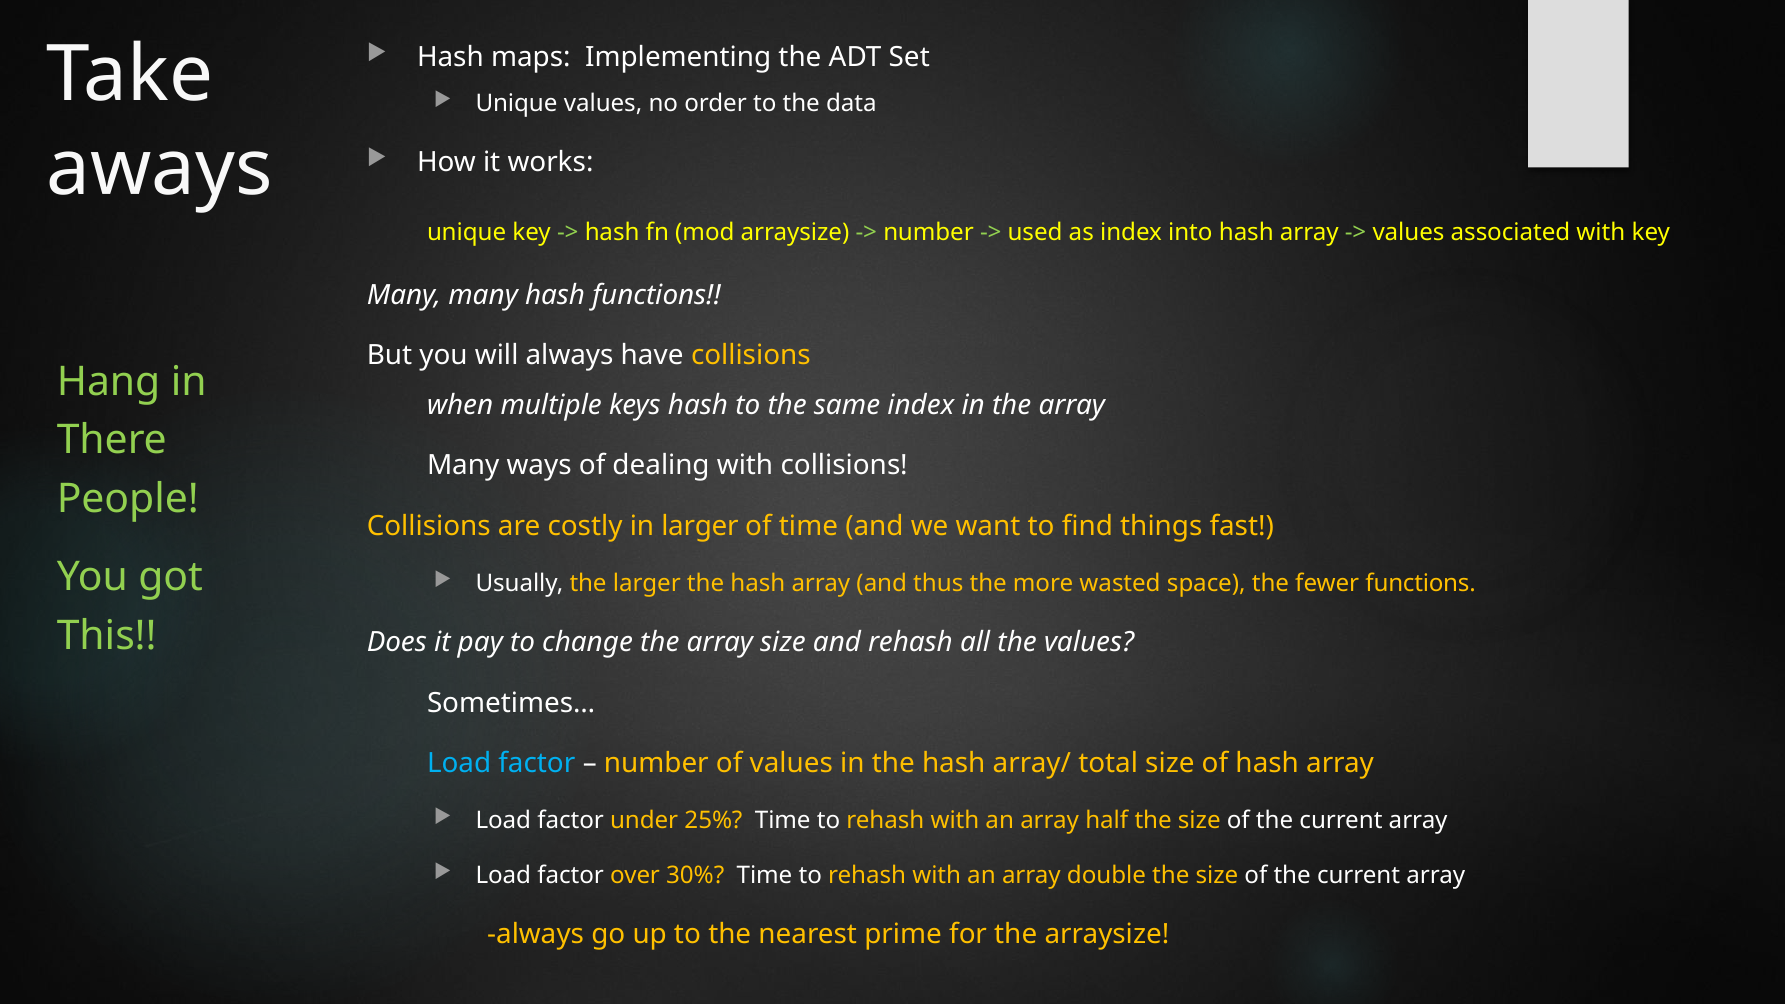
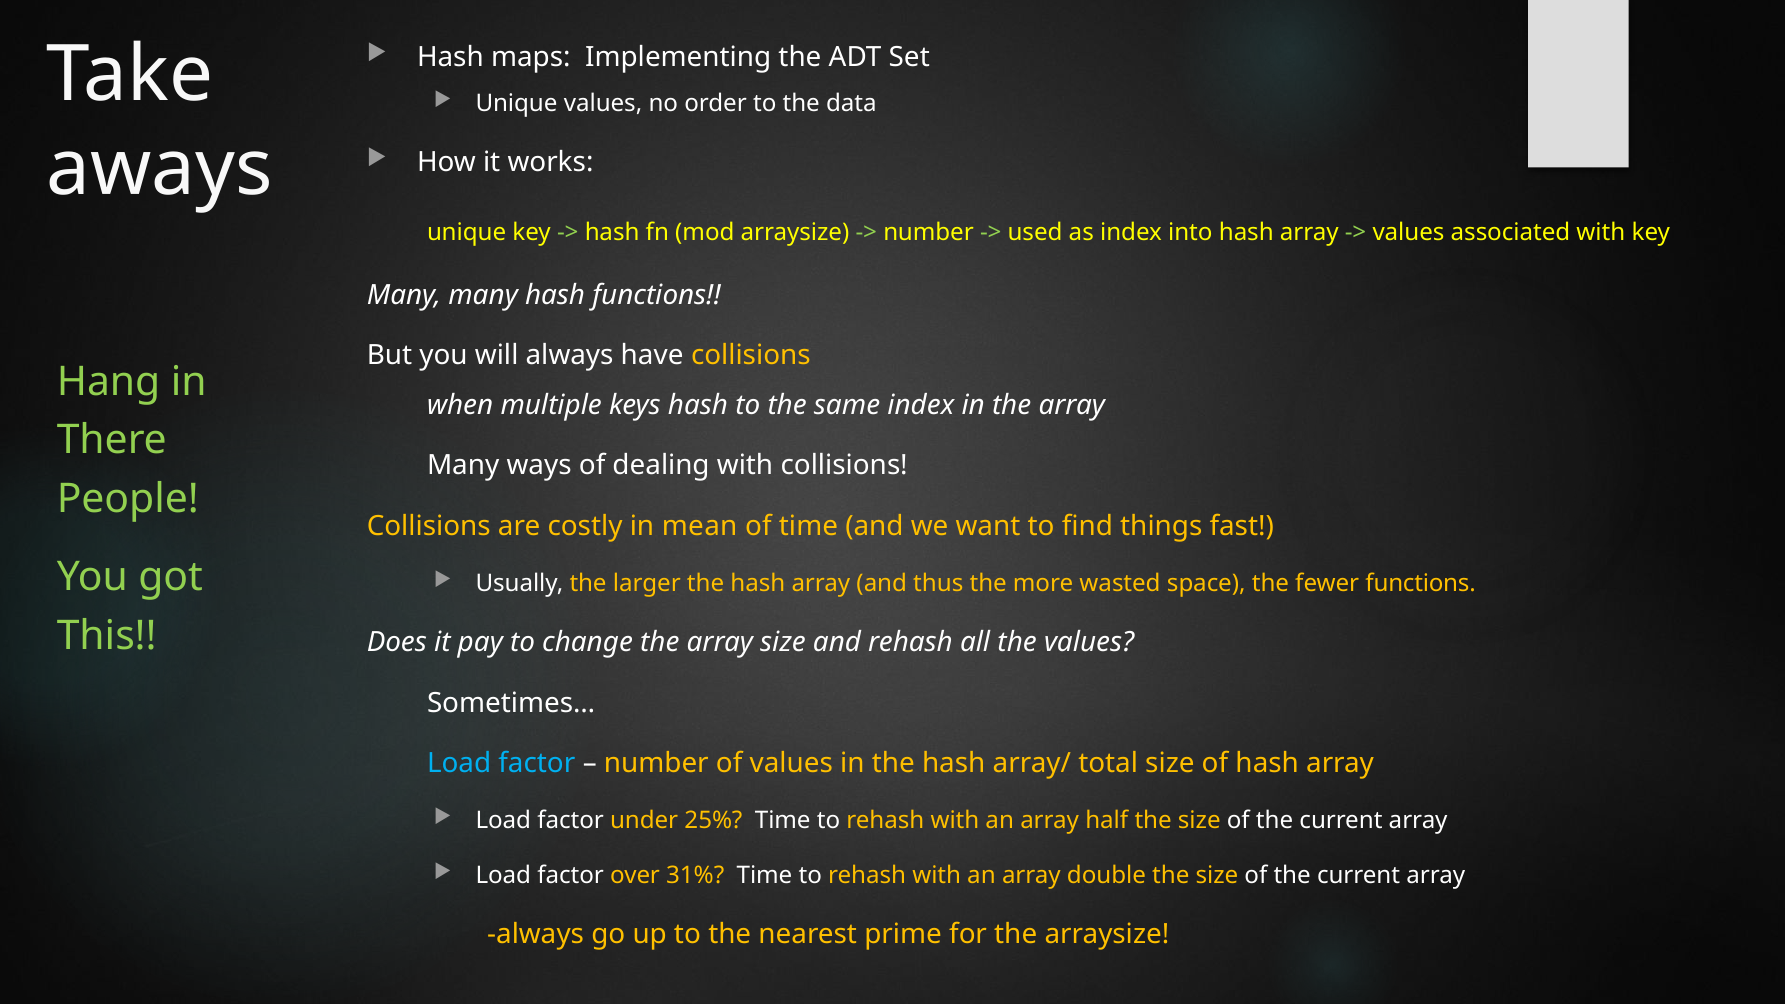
in larger: larger -> mean
30%: 30% -> 31%
